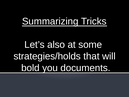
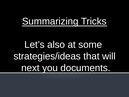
strategies/holds: strategies/holds -> strategies/ideas
bold: bold -> next
